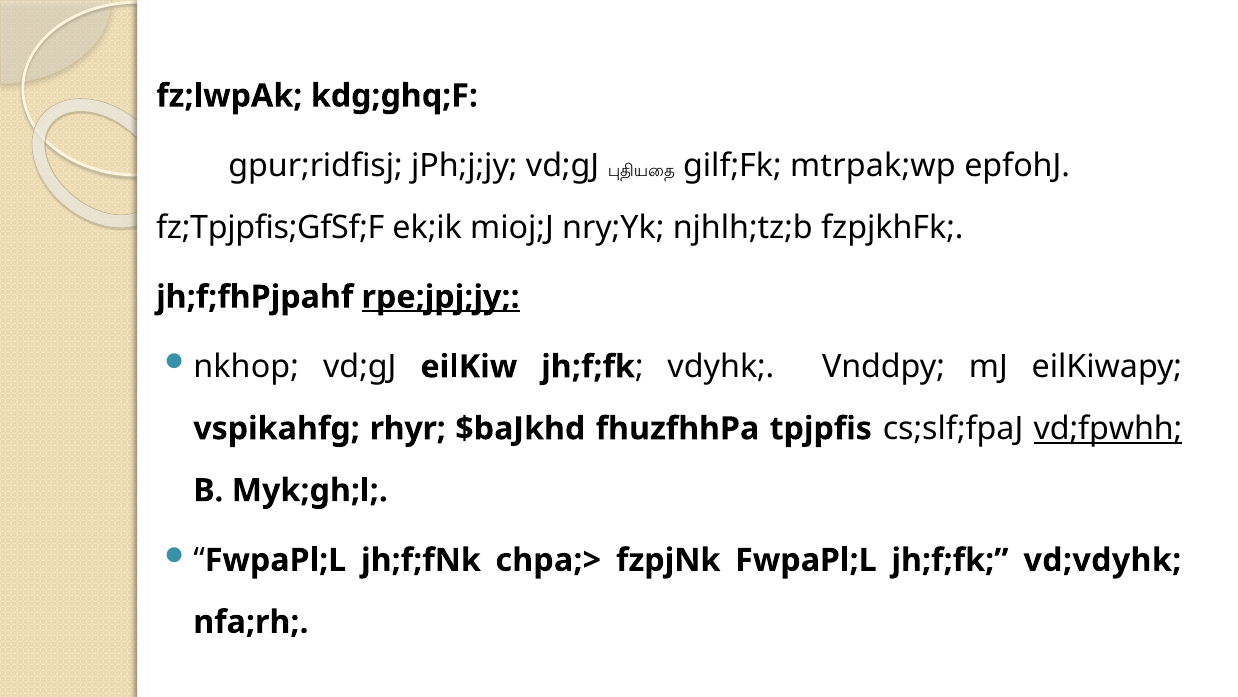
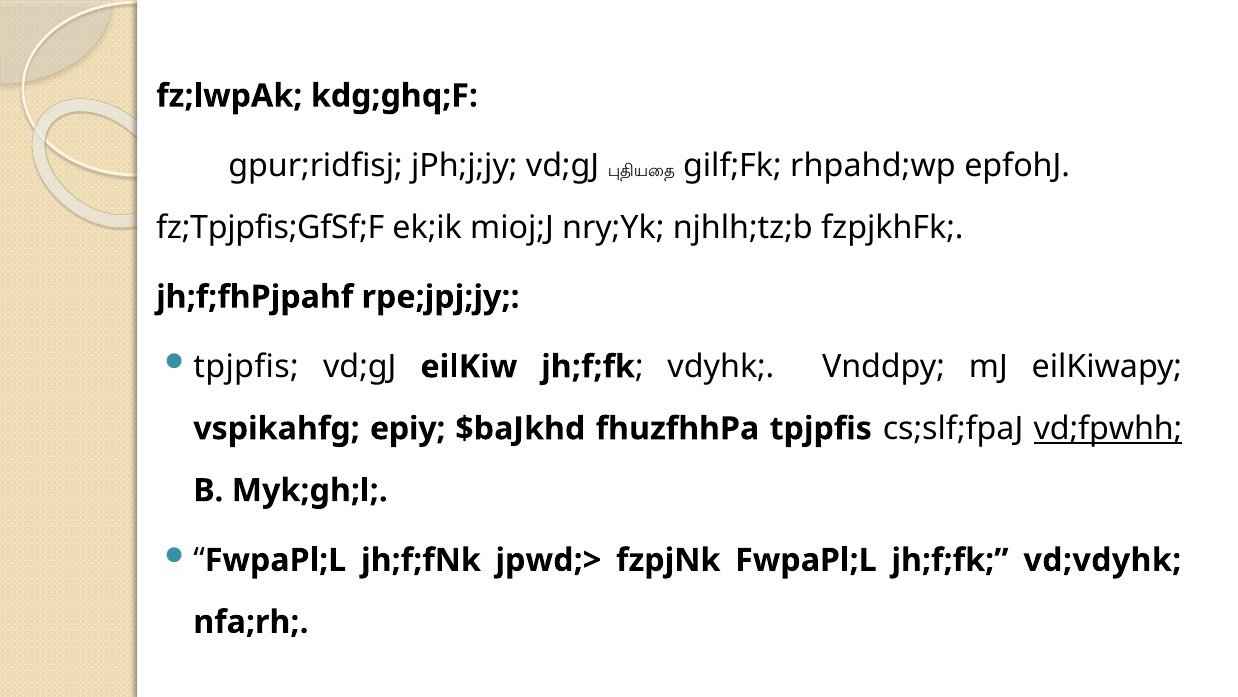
mtrpak;wp: mtrpak;wp -> rhpahd;wp
rpe;jpj;jy underline: present -> none
nkhop at (246, 366): nkhop -> tpjpfis
rhyr: rhyr -> epiy
chpa;>: chpa;> -> jpwd;>
